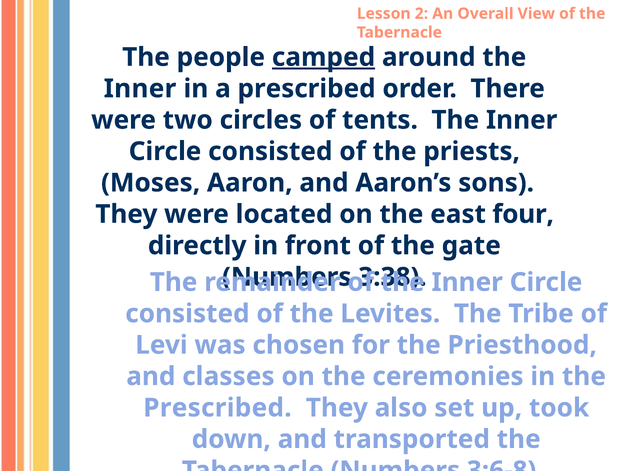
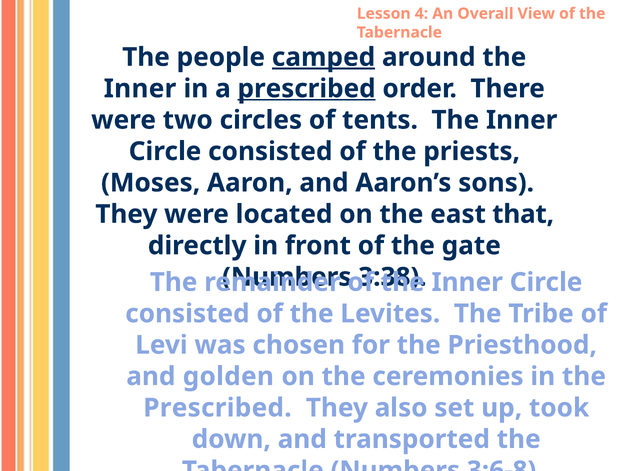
2: 2 -> 4
prescribed at (307, 89) underline: none -> present
four: four -> that
classes: classes -> golden
